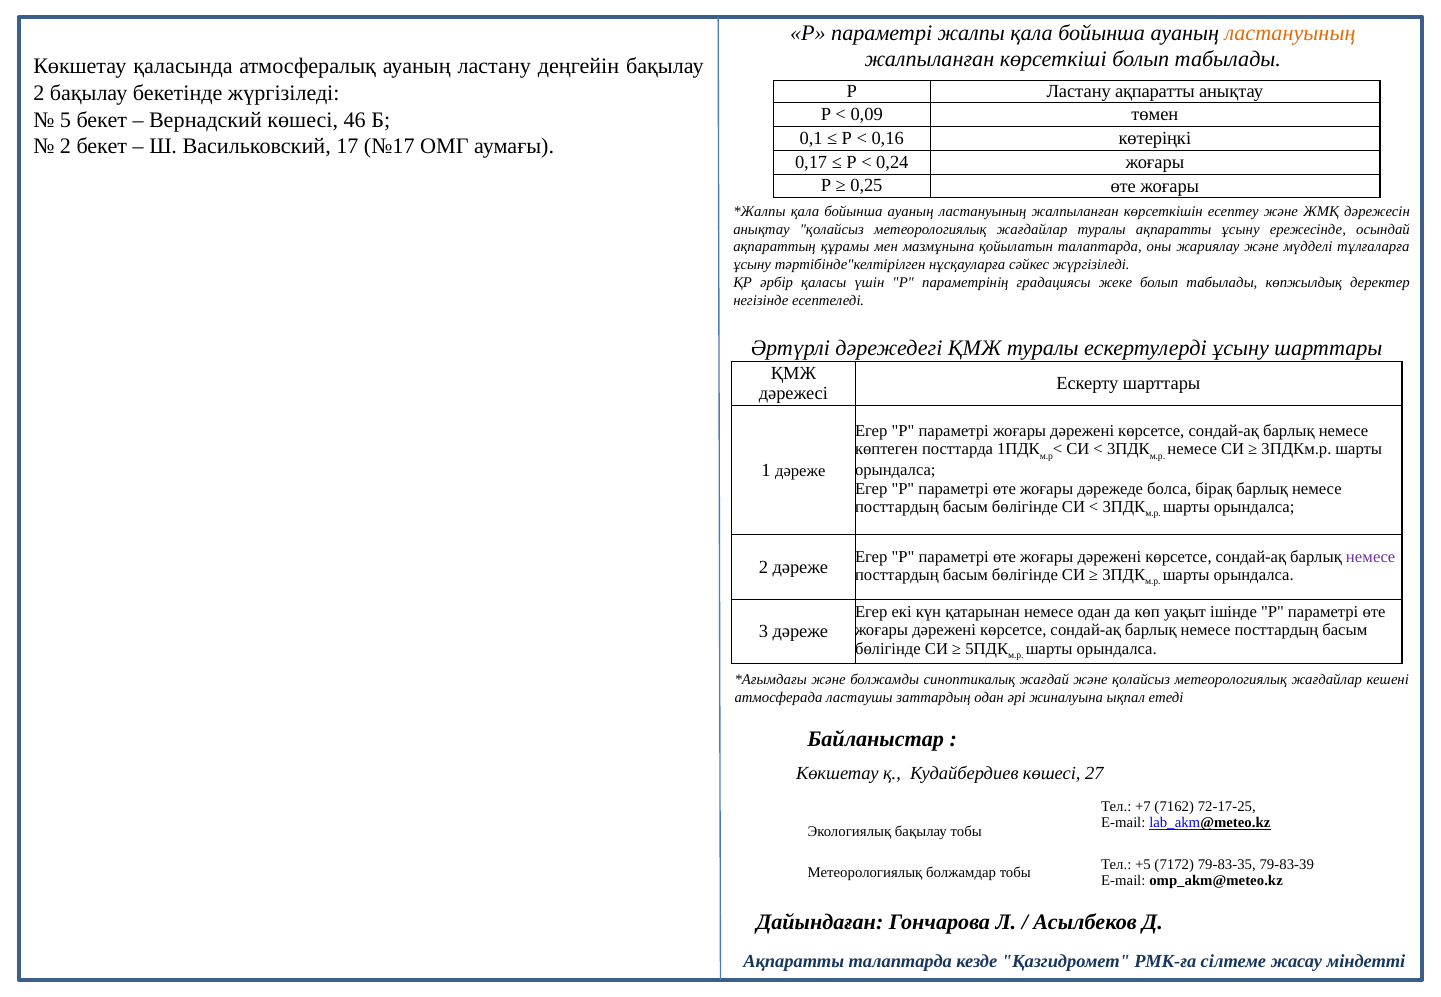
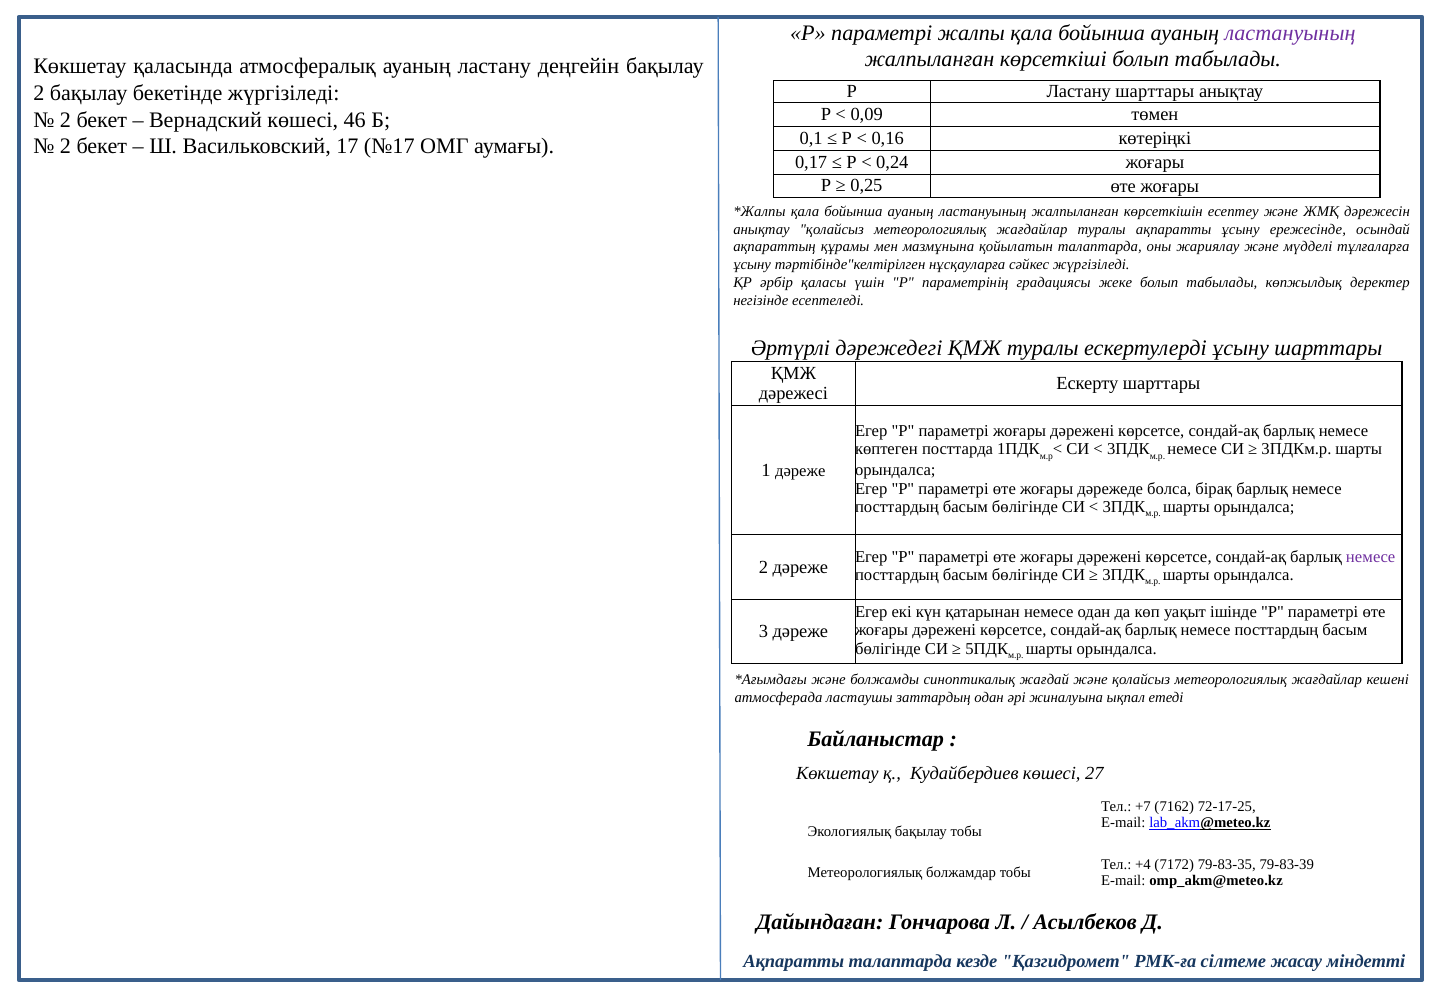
ластануының at (1290, 33) colour: orange -> purple
Ластану ақпаратты: ақпаратты -> шарттары
5 at (65, 120): 5 -> 2
+5: +5 -> +4
